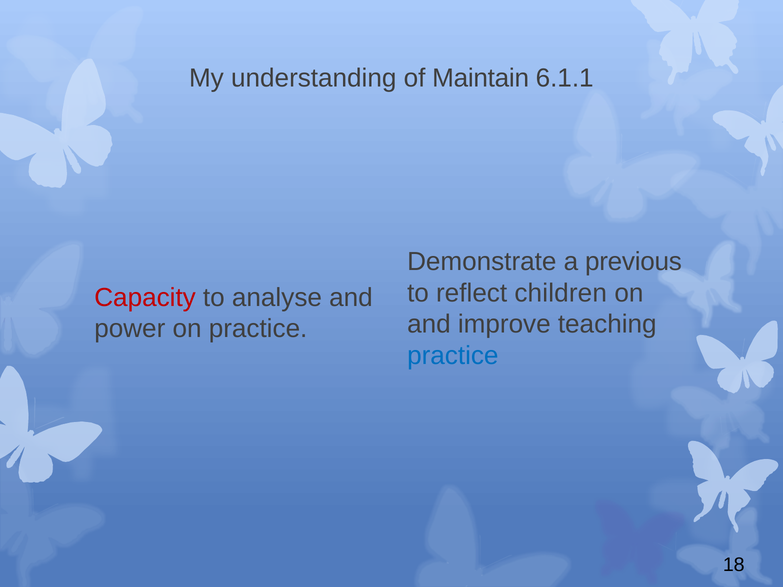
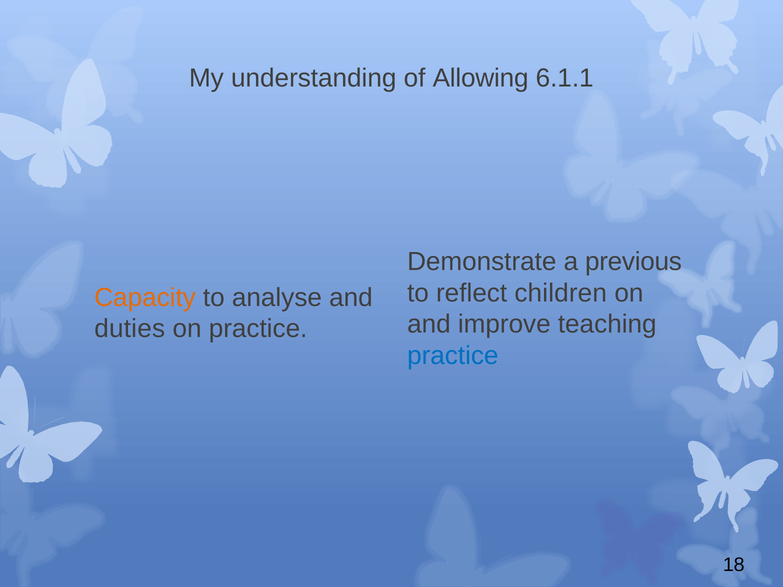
Maintain: Maintain -> Allowing
Capacity colour: red -> orange
power: power -> duties
